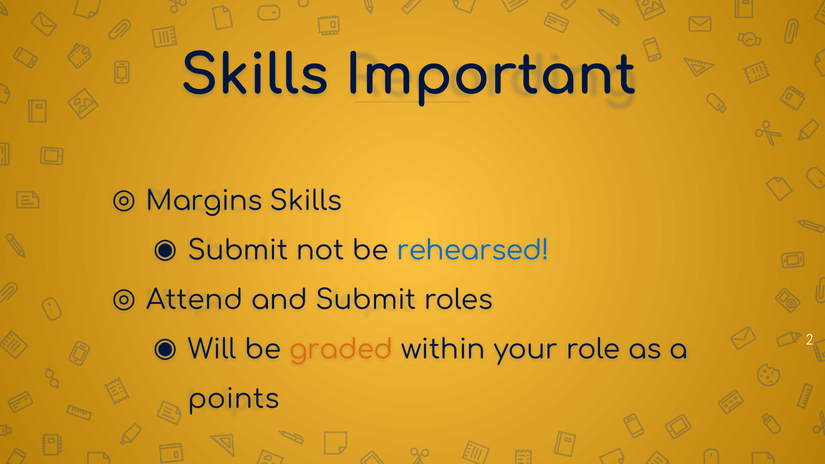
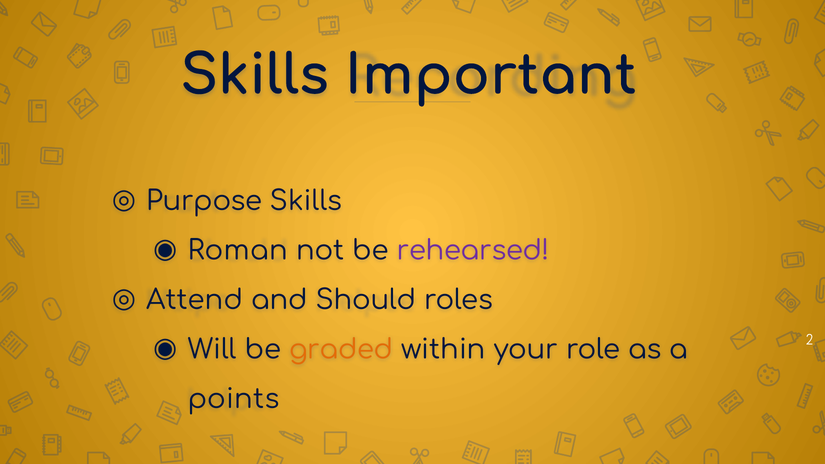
Margins: Margins -> Purpose
Submit at (238, 251): Submit -> Roman
rehearsed colour: blue -> purple
and Submit: Submit -> Should
